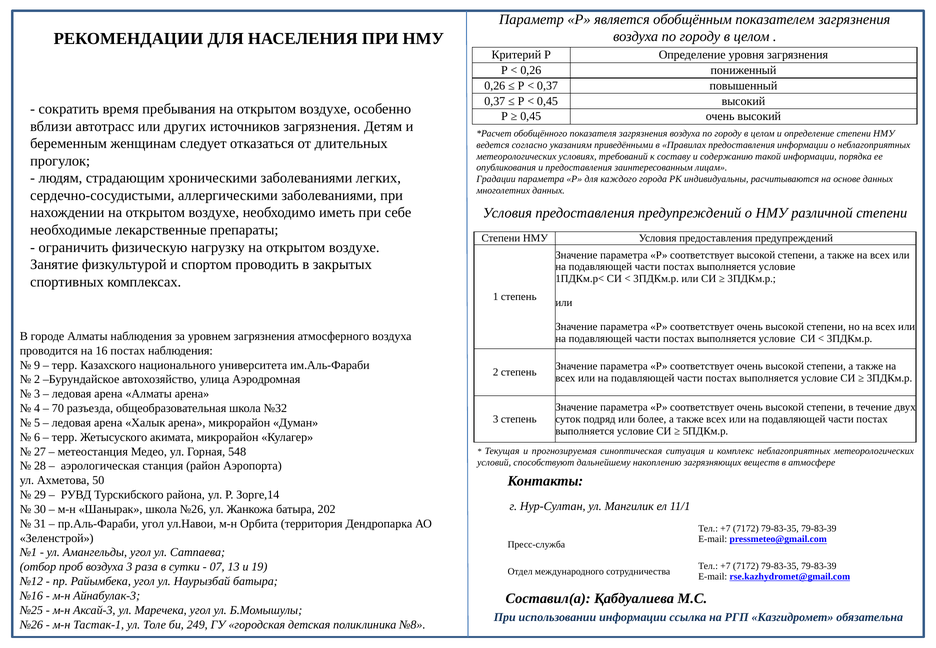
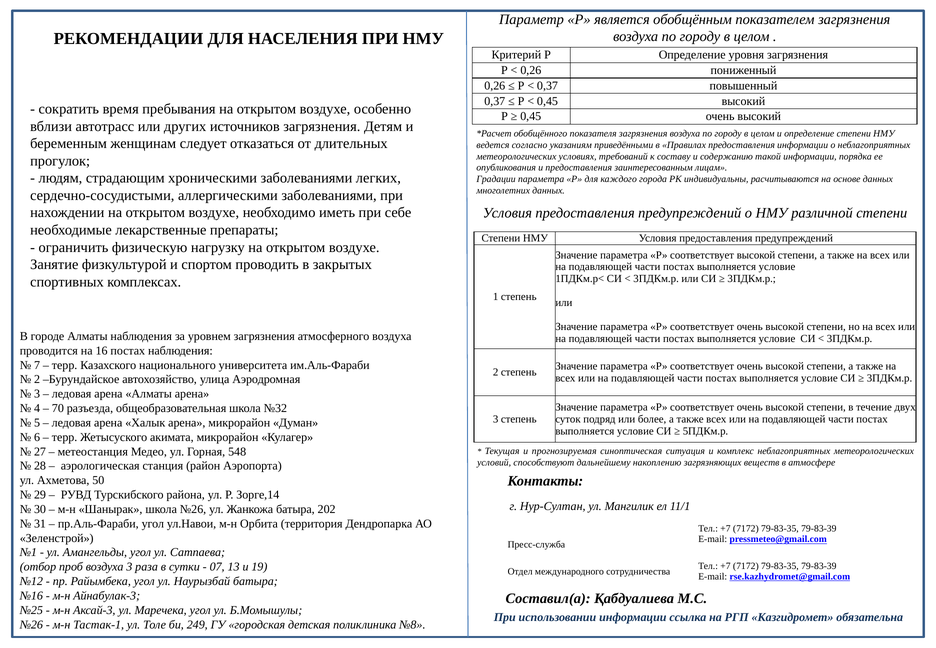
9: 9 -> 7
